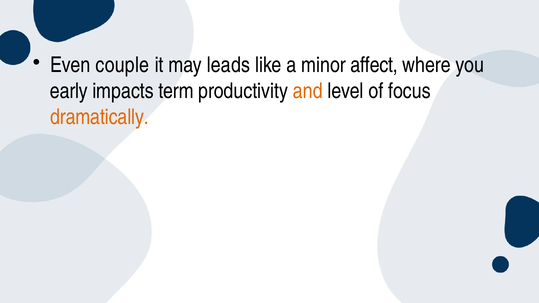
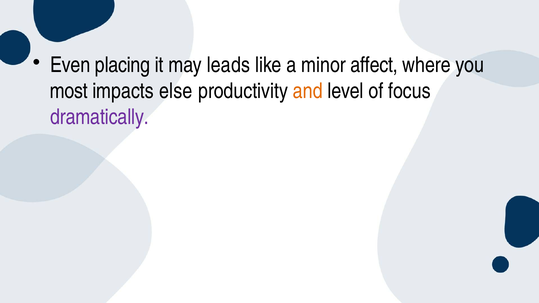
couple: couple -> placing
early: early -> most
term: term -> else
dramatically colour: orange -> purple
